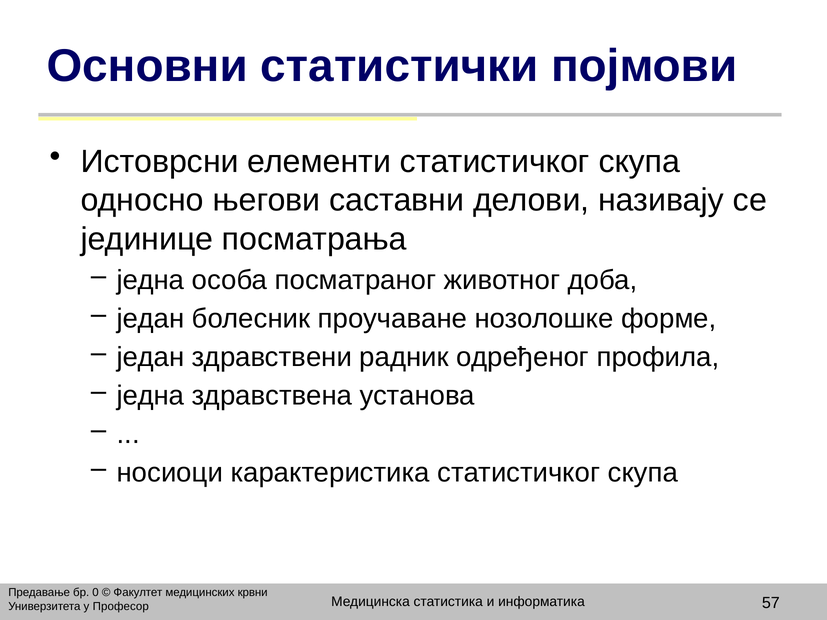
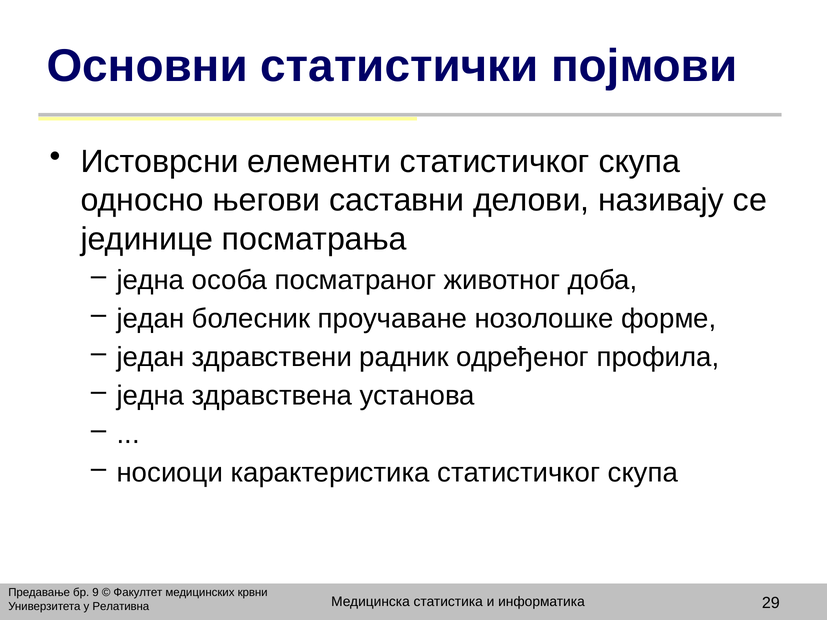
0: 0 -> 9
57: 57 -> 29
Професор: Професор -> Релативна
